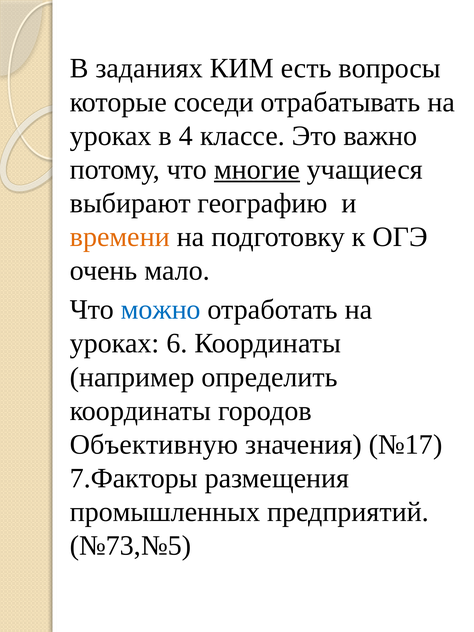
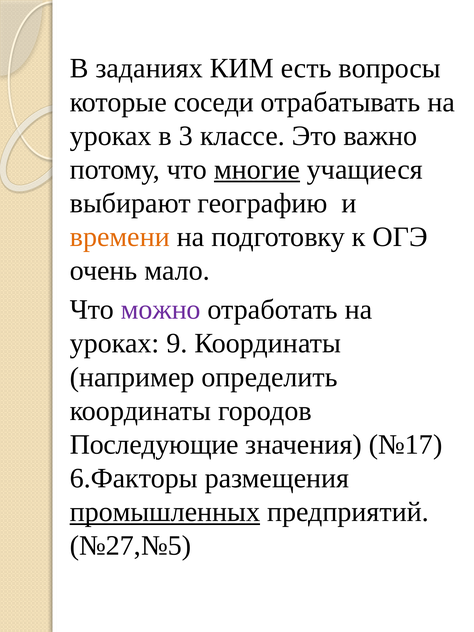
4: 4 -> 3
можно colour: blue -> purple
6: 6 -> 9
Объективную: Объективную -> Последующие
7.Факторы: 7.Факторы -> 6.Факторы
промышленных underline: none -> present
№73,№5: №73,№5 -> №27,№5
